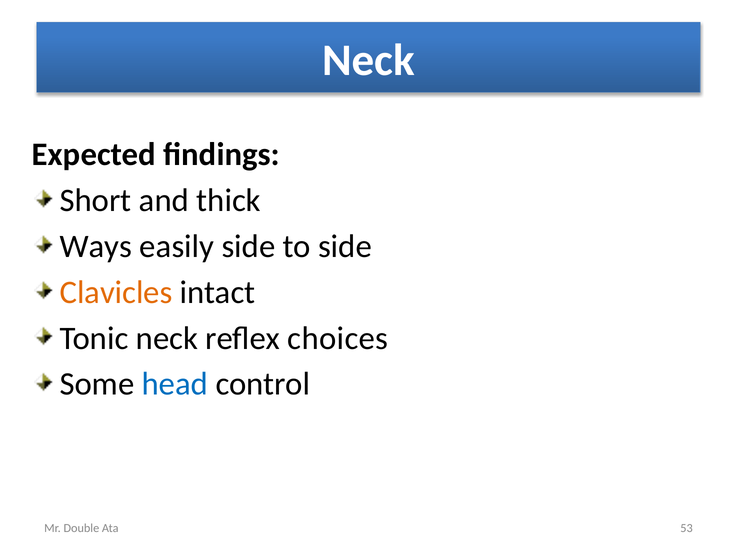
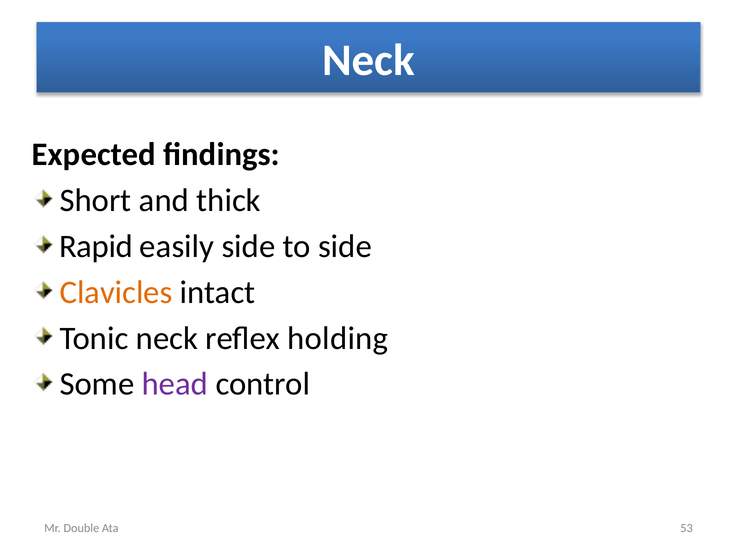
Ways: Ways -> Rapid
choices: choices -> holding
head colour: blue -> purple
